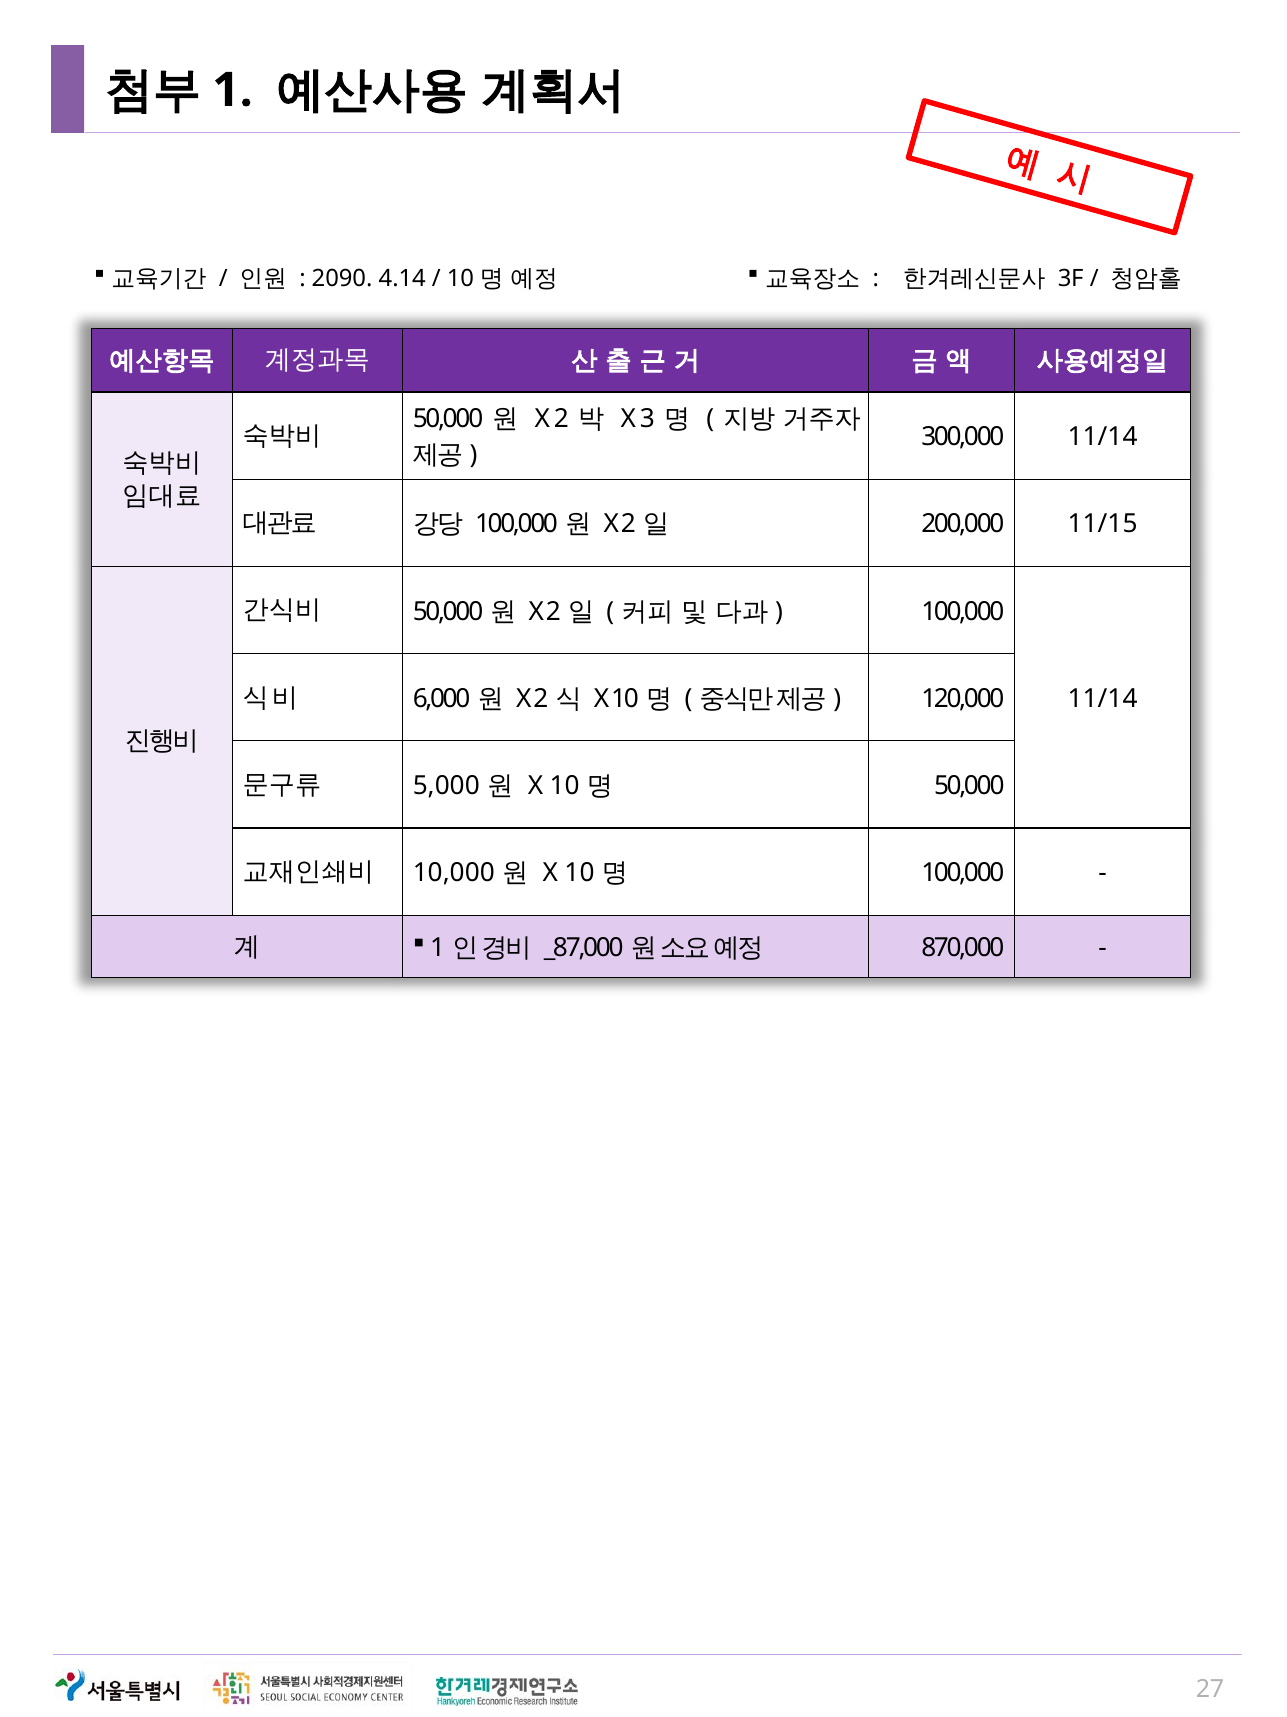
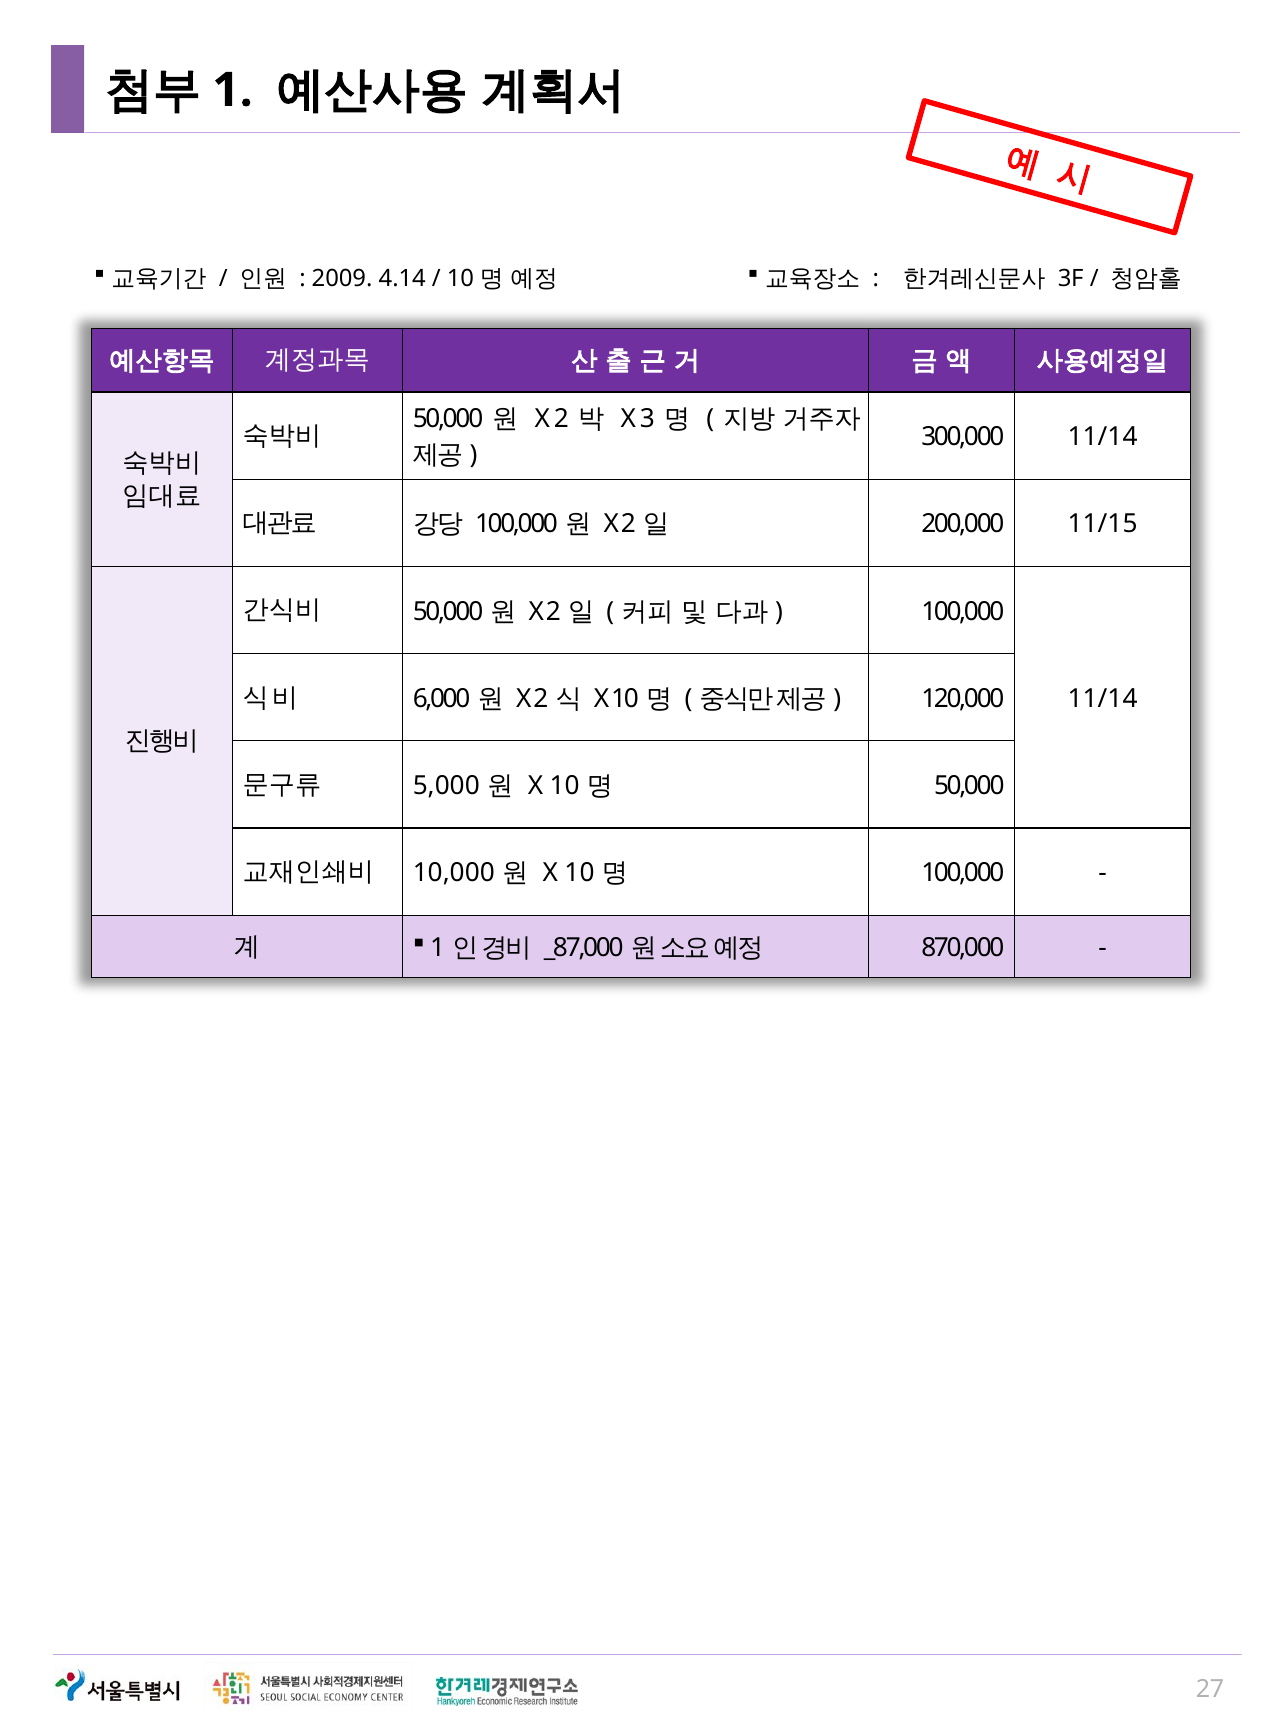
2090: 2090 -> 2009
